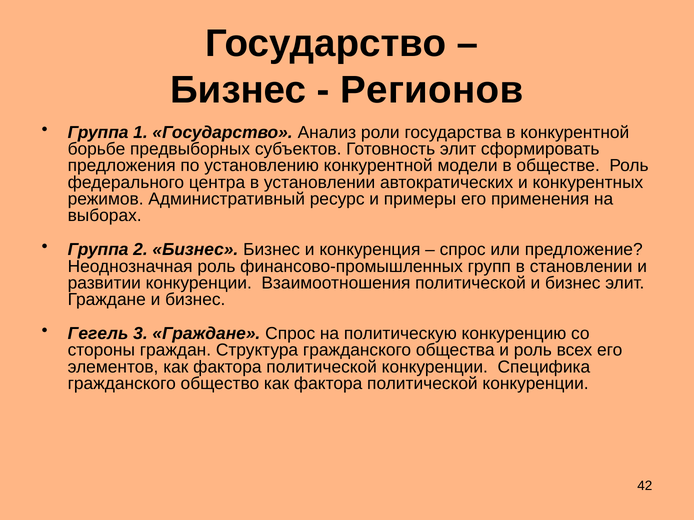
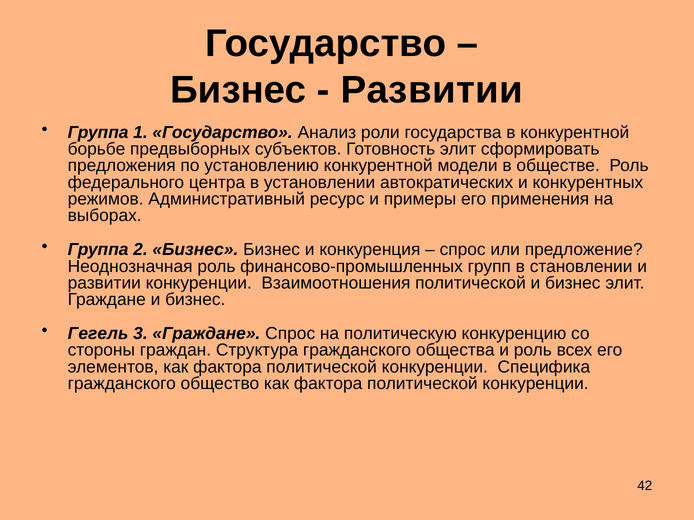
Регионов at (432, 90): Регионов -> Развитии
